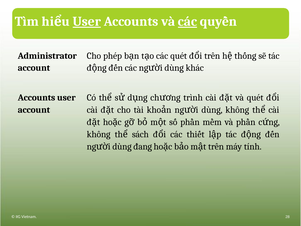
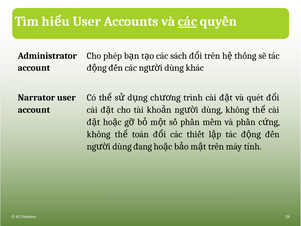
User at (87, 21) underline: present -> none
các quét: quét -> sách
Accounts at (36, 98): Accounts -> Narrator
sách: sách -> toán
